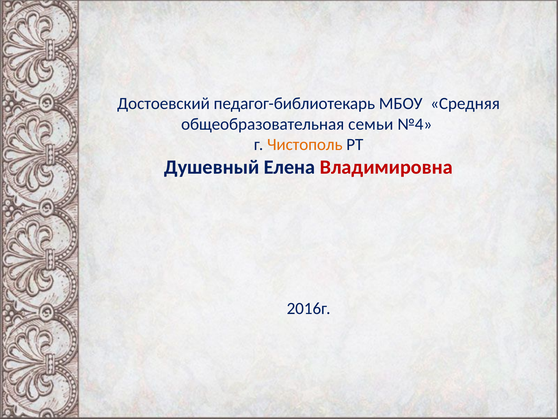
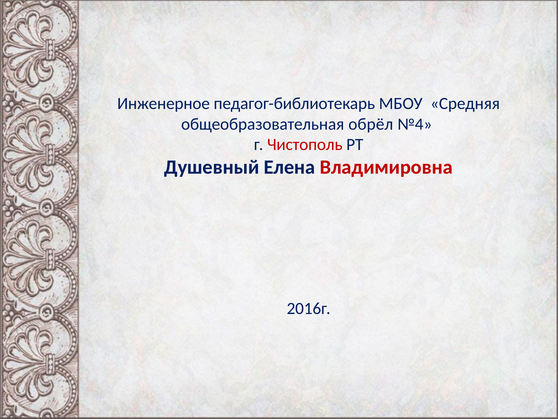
Достоевский: Достоевский -> Инженерное
семьи: семьи -> обрёл
Чистополь colour: orange -> red
